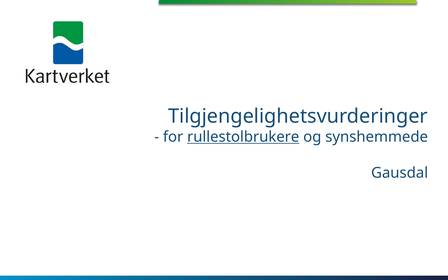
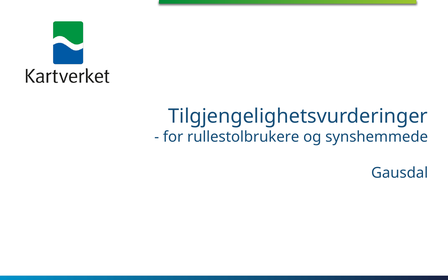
rullestolbrukere underline: present -> none
